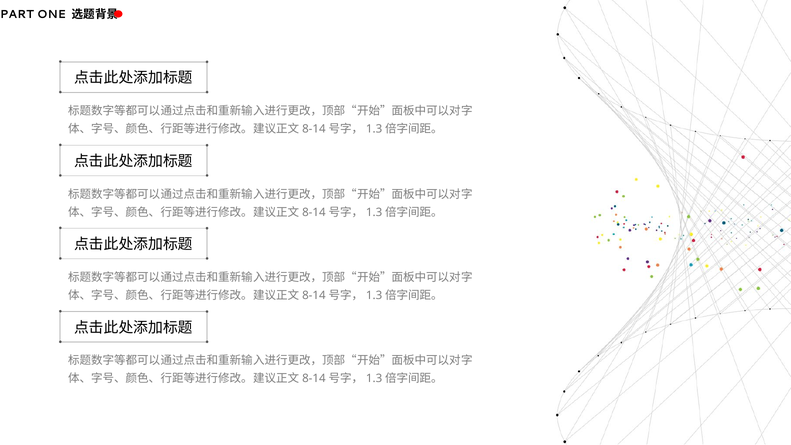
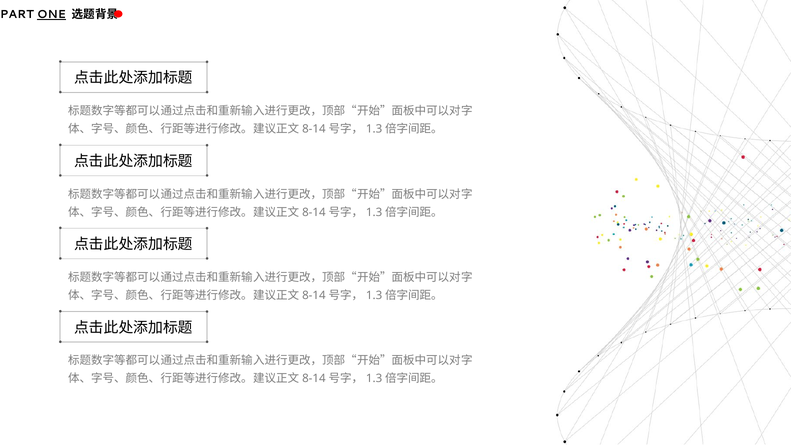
ONE underline: none -> present
